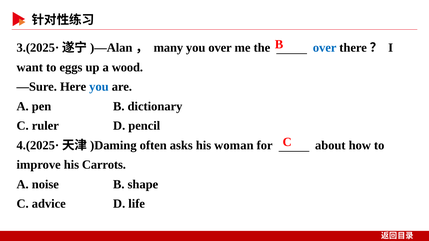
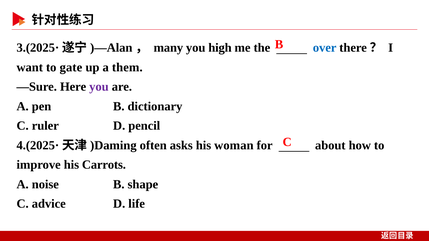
you over: over -> high
eggs: eggs -> gate
wood: wood -> them
you at (99, 87) colour: blue -> purple
